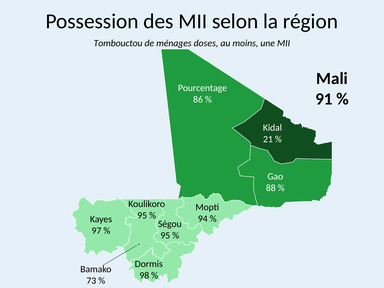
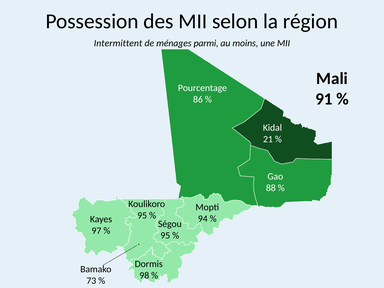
Tombouctou: Tombouctou -> Intermittent
doses: doses -> parmi
